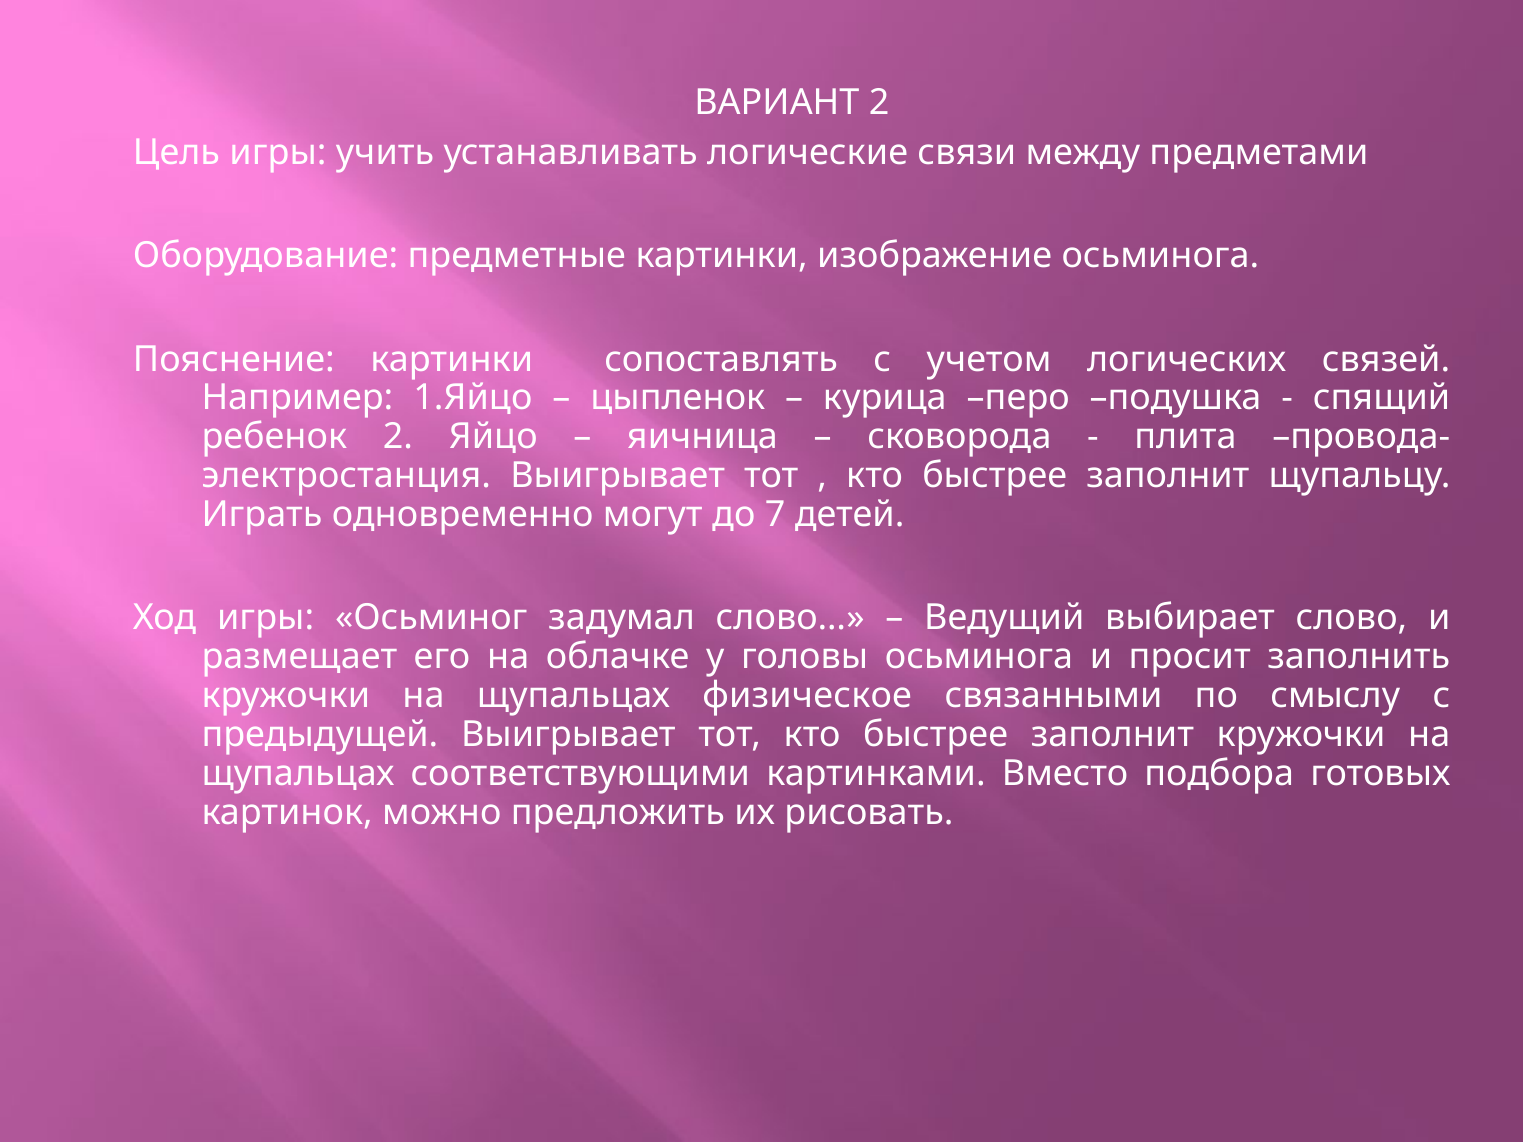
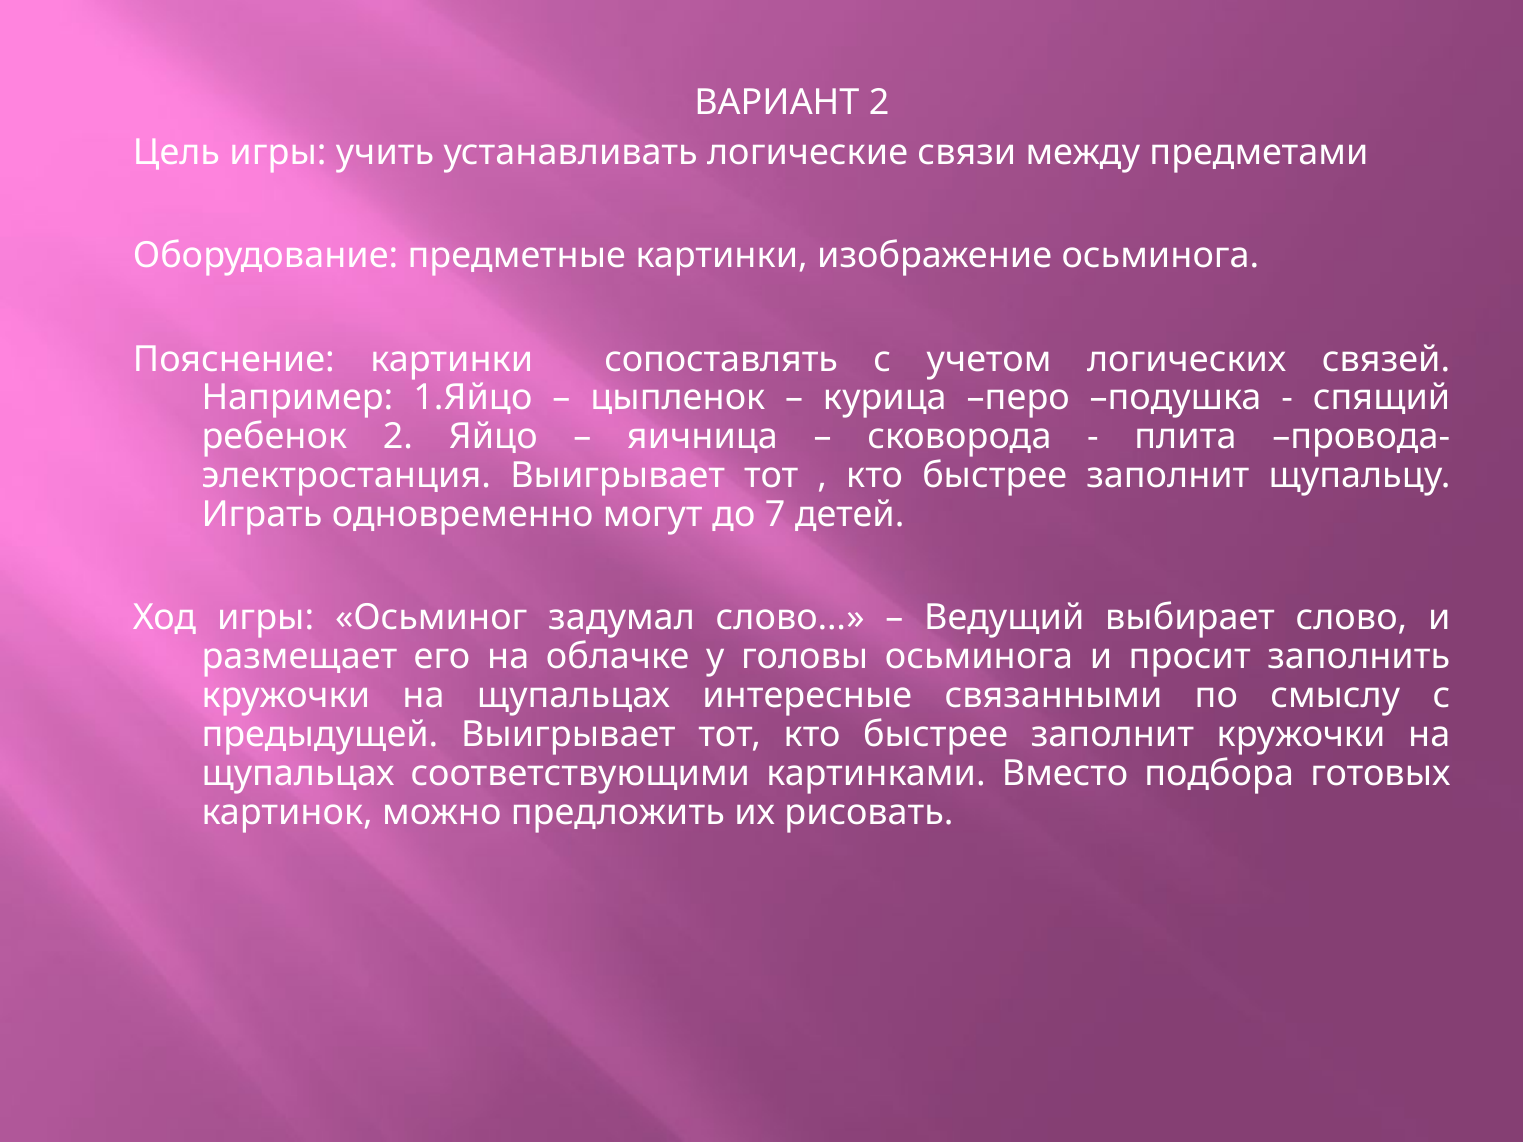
физическое: физическое -> интересные
